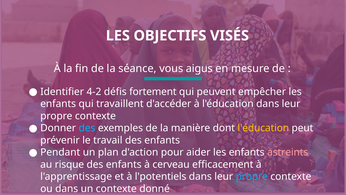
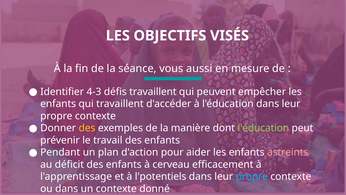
aigus: aigus -> aussi
4-2: 4-2 -> 4-3
défis fortement: fortement -> travaillent
des at (87, 128) colour: light blue -> yellow
l'éducation at (263, 128) colour: yellow -> light green
risque: risque -> déficit
